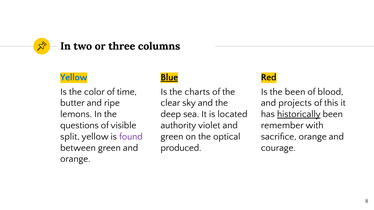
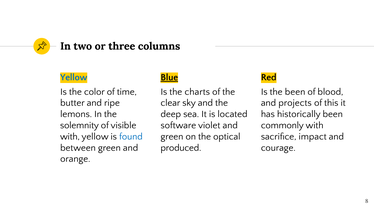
historically underline: present -> none
questions: questions -> solemnity
authority: authority -> software
remember: remember -> commonly
split at (70, 137): split -> with
found colour: purple -> blue
sacrifice orange: orange -> impact
